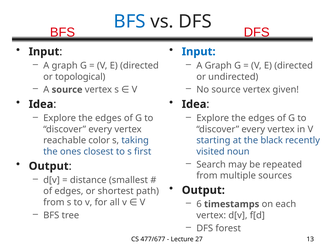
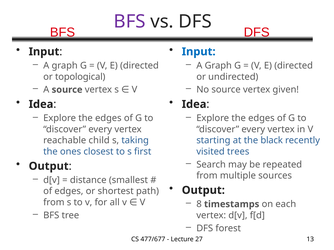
BFS at (130, 22) colour: blue -> purple
color: color -> child
noun: noun -> trees
6: 6 -> 8
